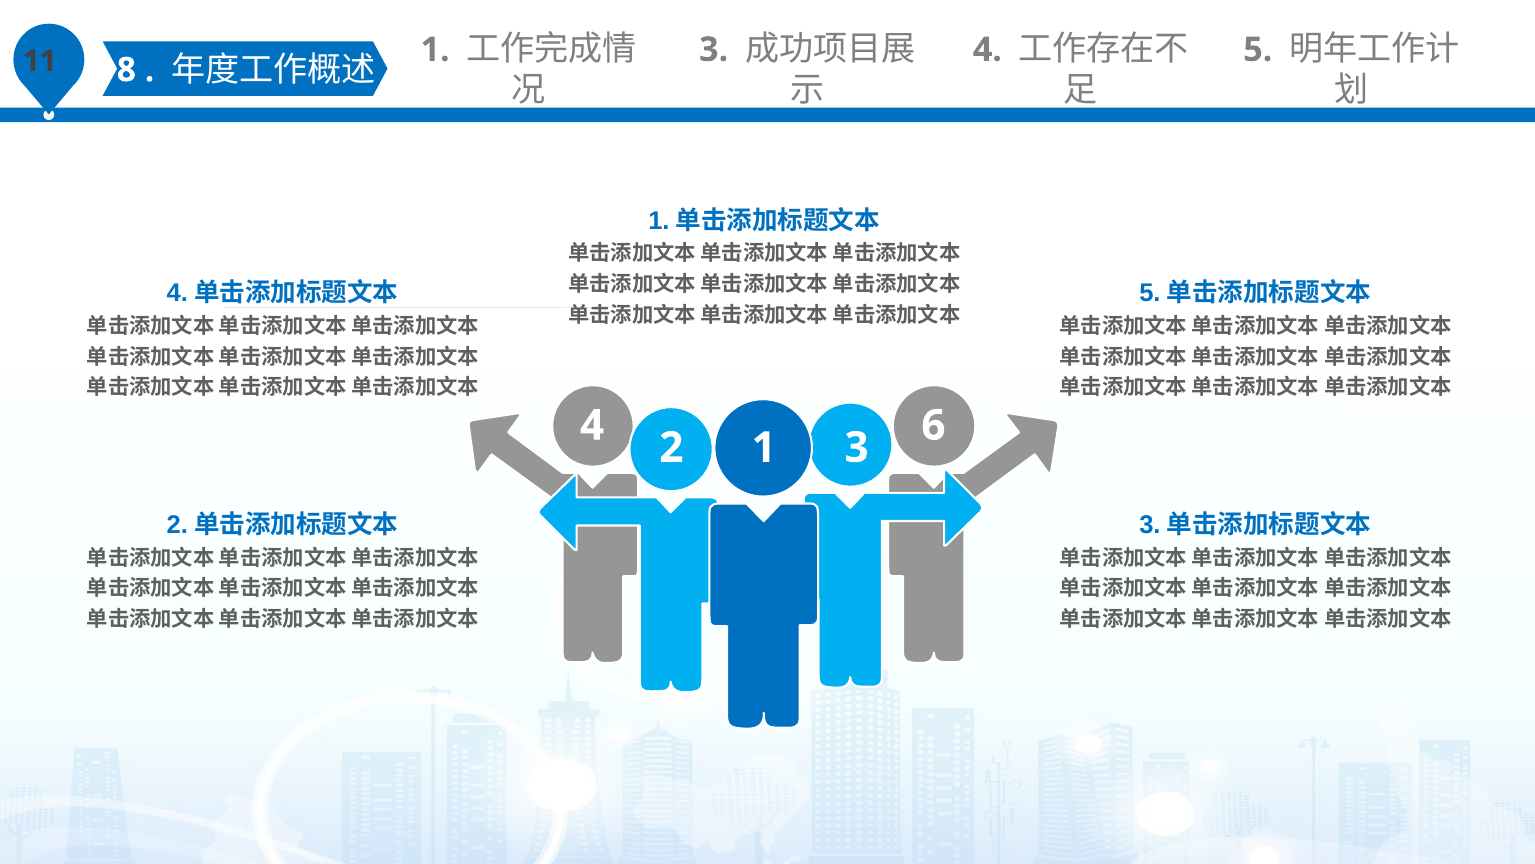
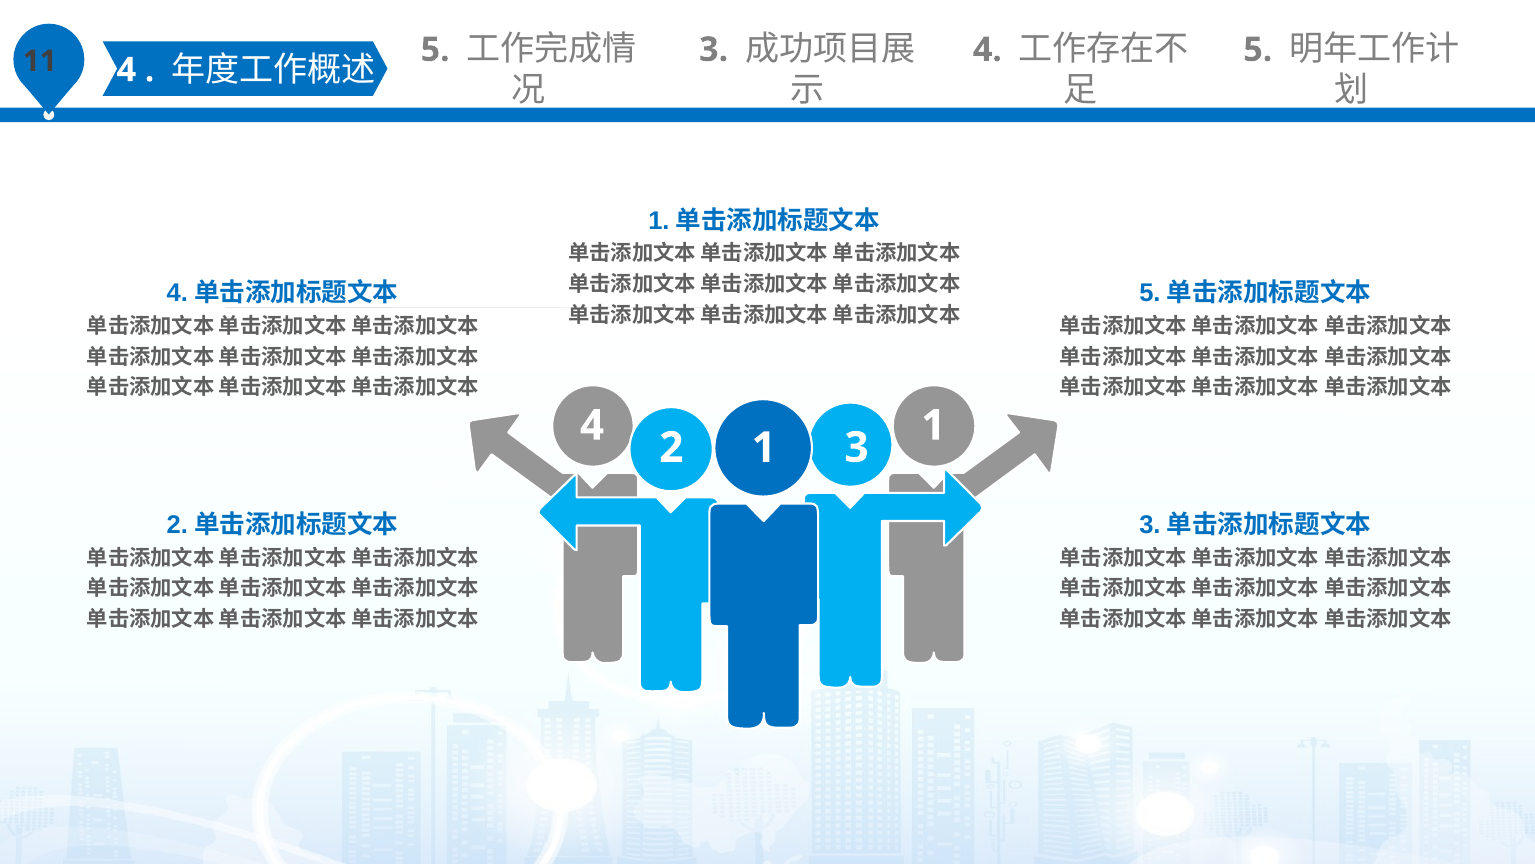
8 at (126, 70): 8 -> 4
1 at (435, 50): 1 -> 5
4 6: 6 -> 1
